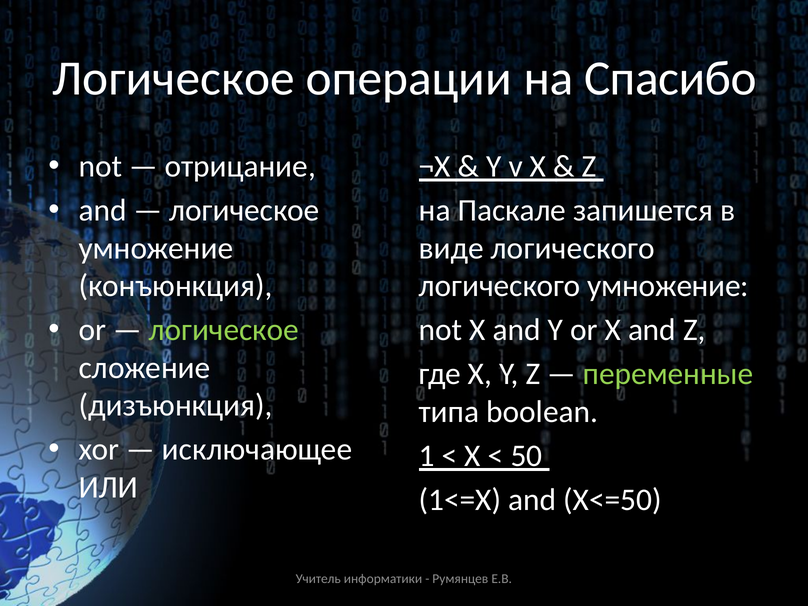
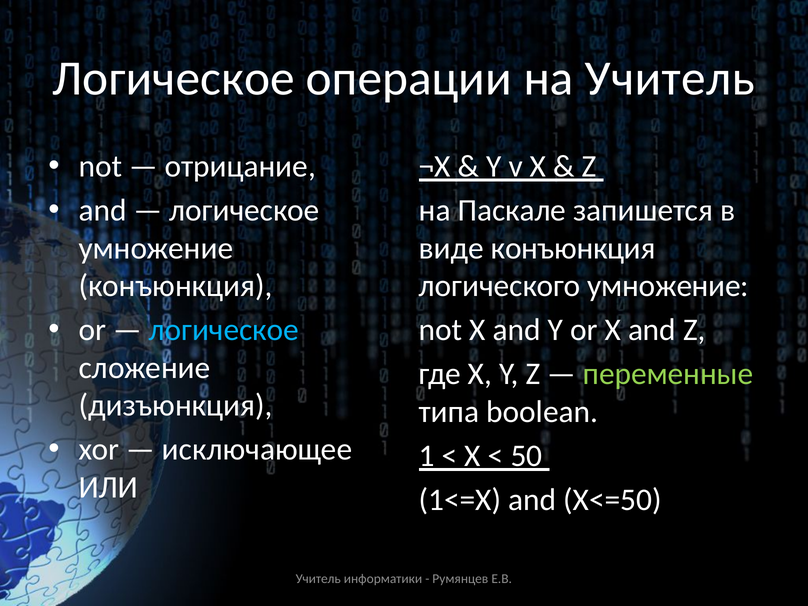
на Спасибо: Спасибо -> Учитель
виде логического: логического -> конъюнкция
логическое at (224, 330) colour: light green -> light blue
